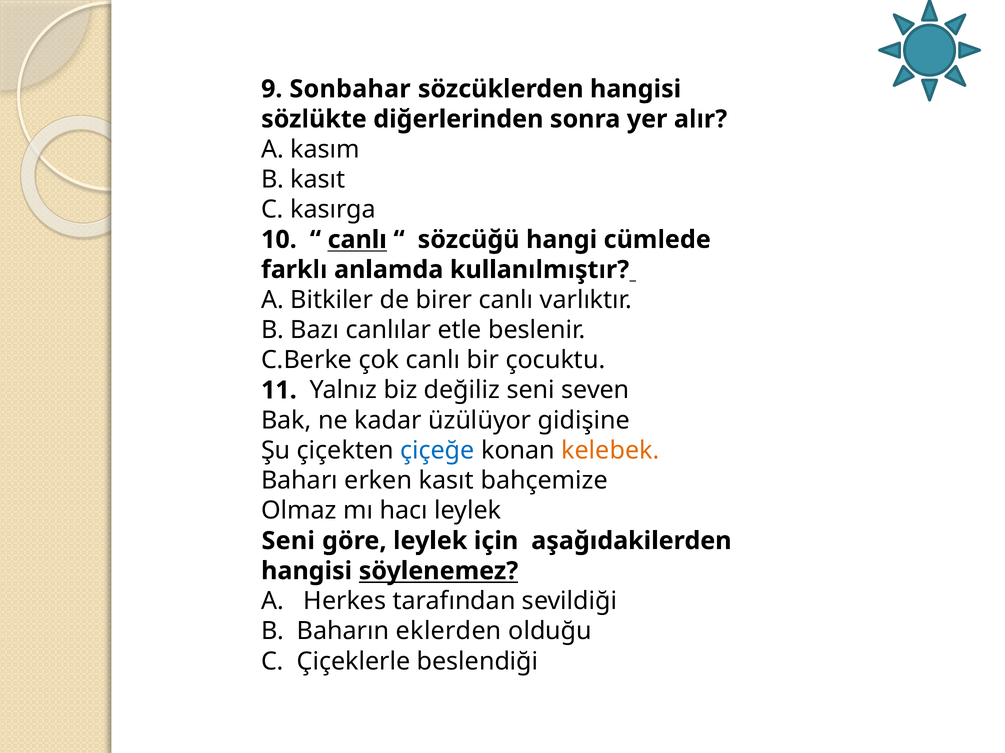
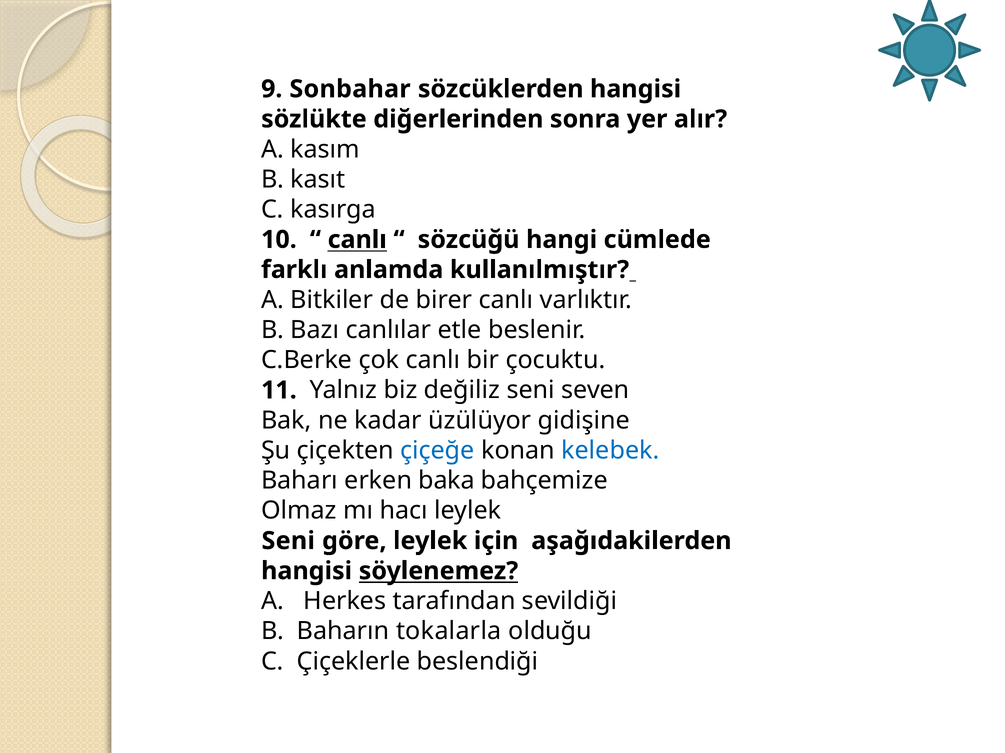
kelebek colour: orange -> blue
erken kasıt: kasıt -> baka
eklerden: eklerden -> tokalarla
